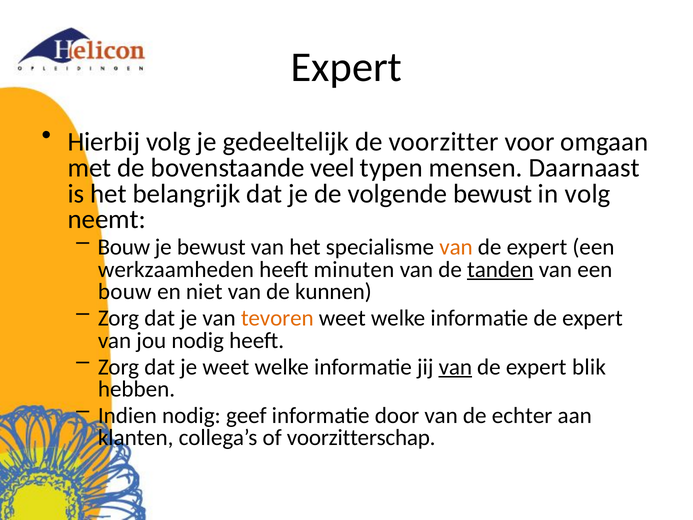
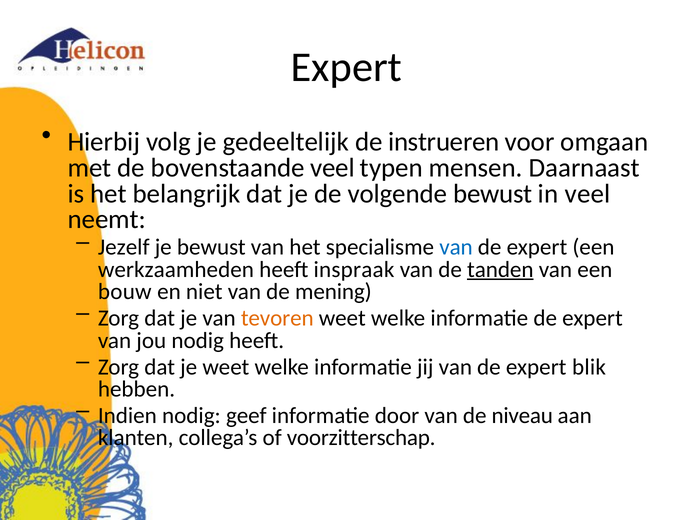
voorzitter: voorzitter -> instrueren
in volg: volg -> veel
Bouw at (124, 247): Bouw -> Jezelf
van at (456, 247) colour: orange -> blue
minuten: minuten -> inspraak
kunnen: kunnen -> mening
van at (455, 367) underline: present -> none
echter: echter -> niveau
